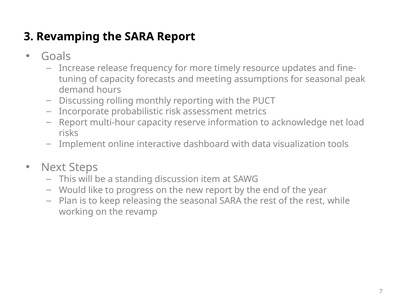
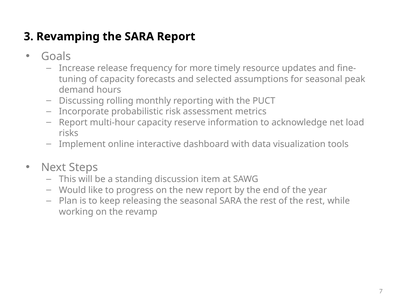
meeting: meeting -> selected
